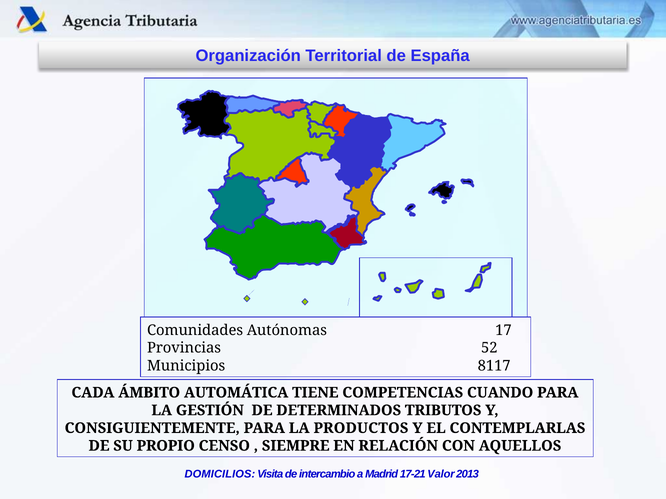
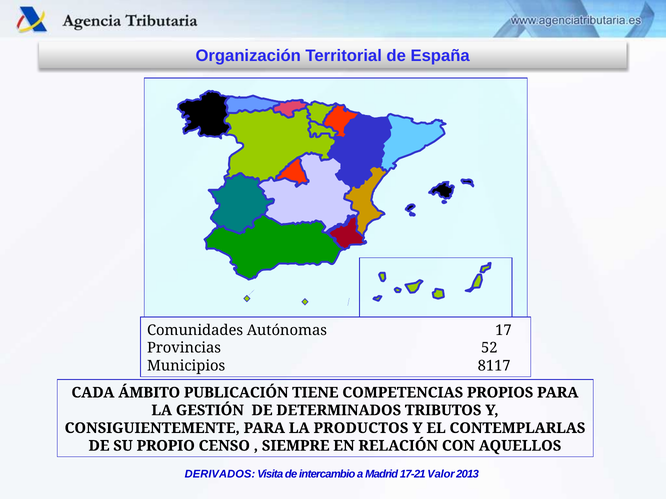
AUTOMÁTICA: AUTOMÁTICA -> PUBLICACIÓN
CUANDO: CUANDO -> PROPIOS
DOMICILIOS: DOMICILIOS -> DERIVADOS
